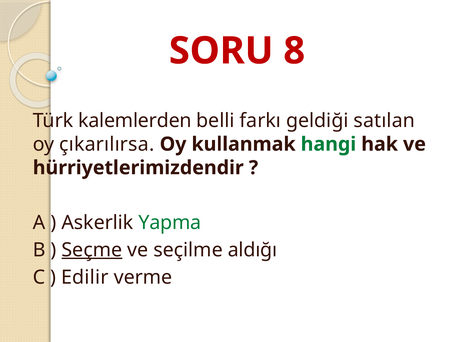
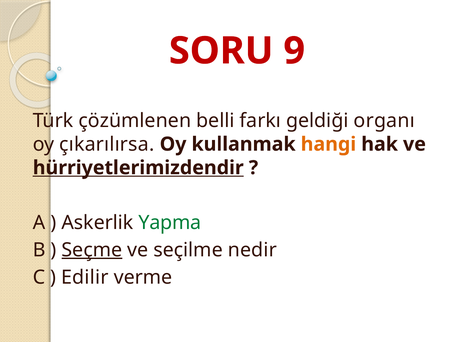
8: 8 -> 9
kalemlerden: kalemlerden -> çözümlenen
satılan: satılan -> organı
hangi colour: green -> orange
hürriyetlerimizdendir underline: none -> present
aldığı: aldığı -> nedir
